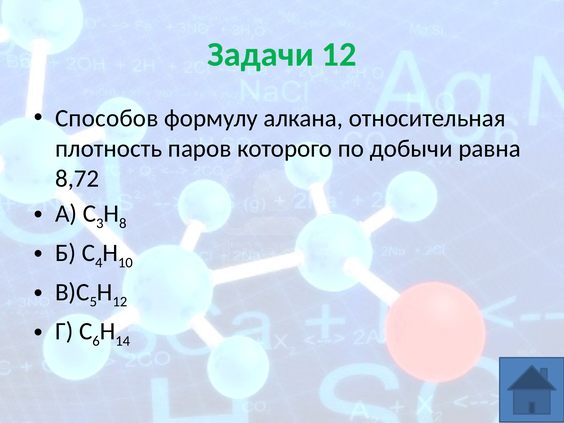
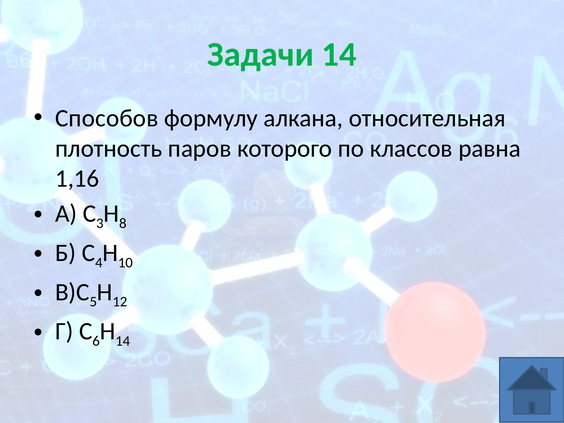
Задачи 12: 12 -> 14
добычи: добычи -> классов
8,72: 8,72 -> 1,16
